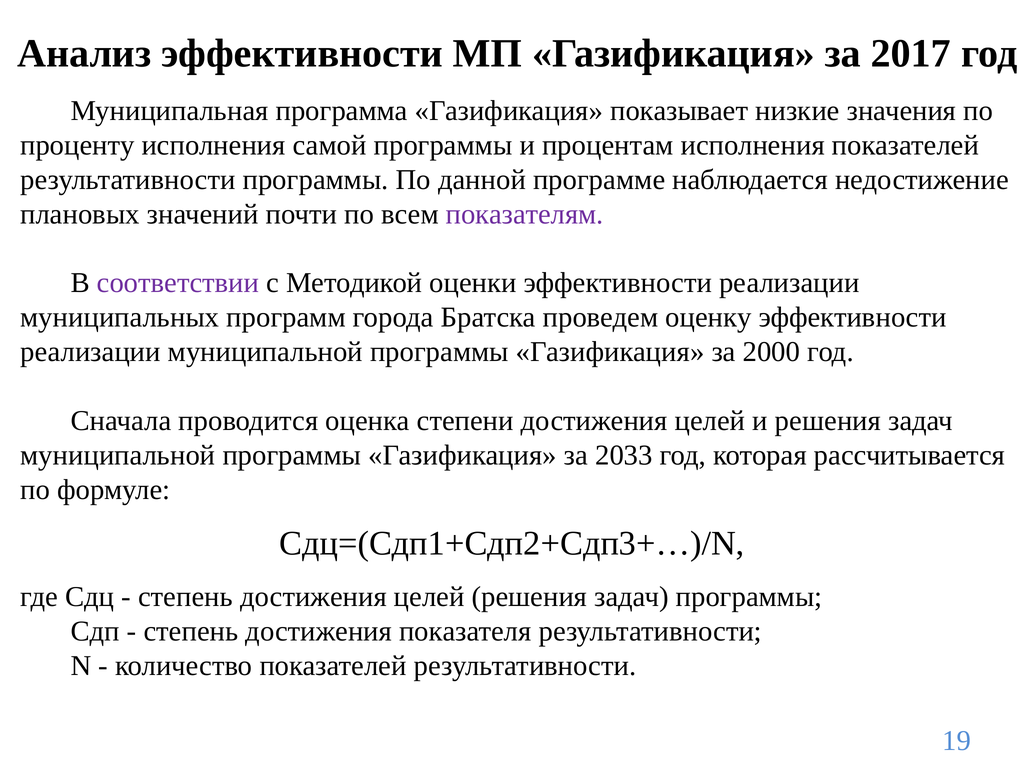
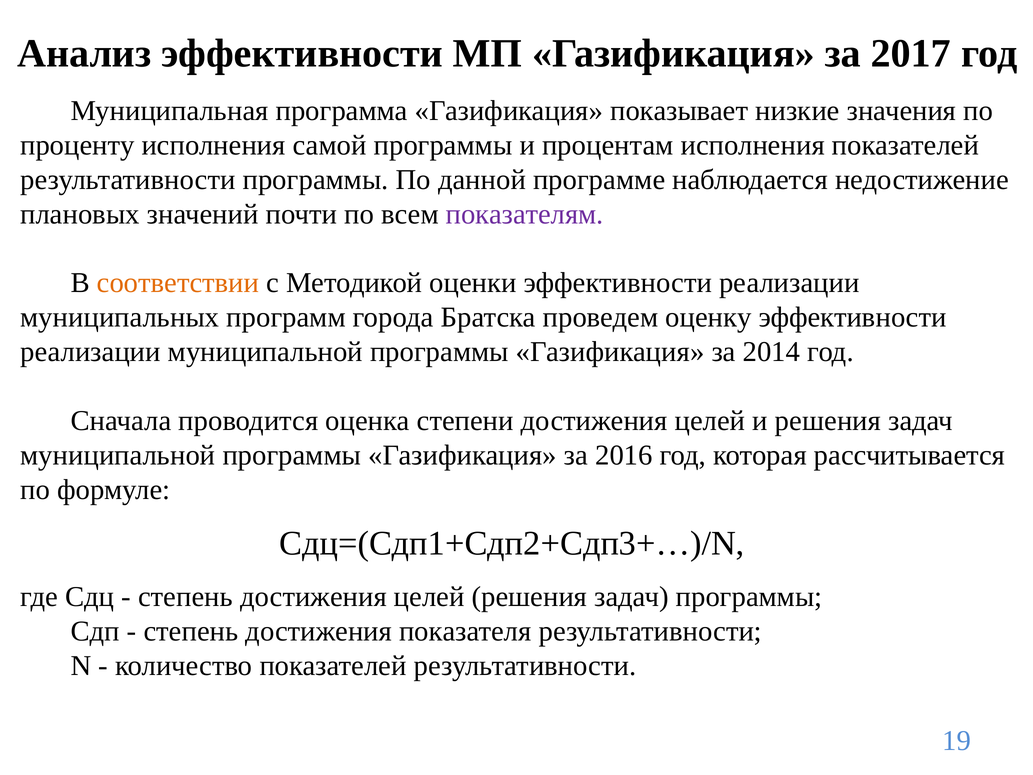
соответствии colour: purple -> orange
2000: 2000 -> 2014
2033: 2033 -> 2016
